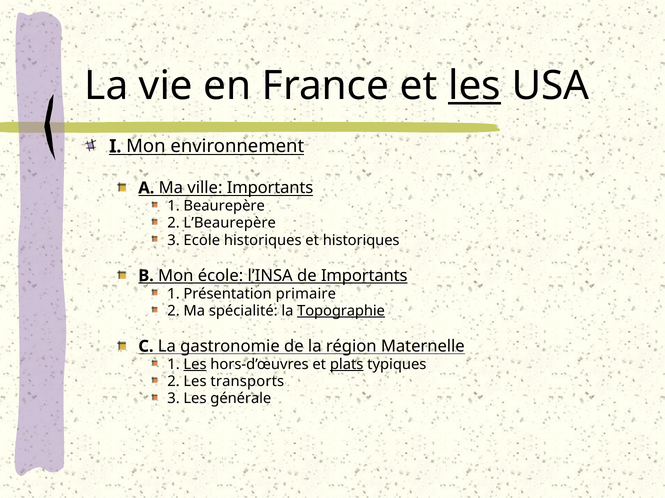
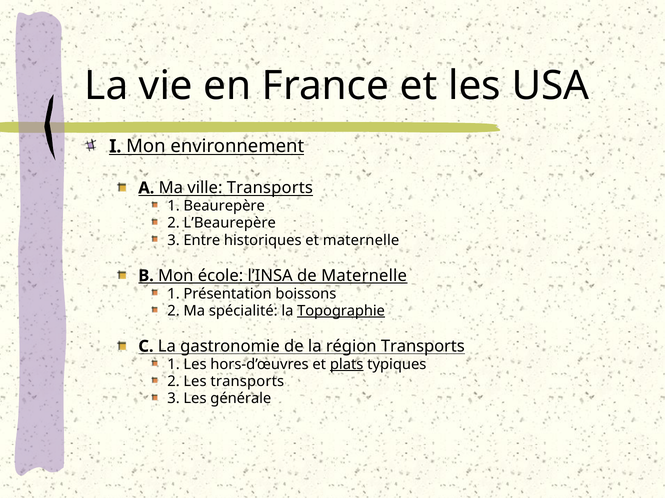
les at (475, 86) underline: present -> none
ville Importants: Importants -> Transports
Ecole: Ecole -> Entre
et historiques: historiques -> maternelle
de Importants: Importants -> Maternelle
primaire: primaire -> boissons
région Maternelle: Maternelle -> Transports
Les at (195, 365) underline: present -> none
